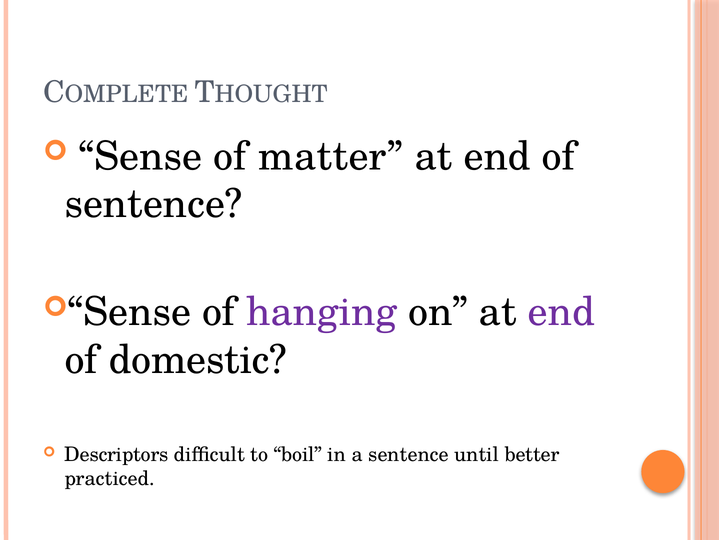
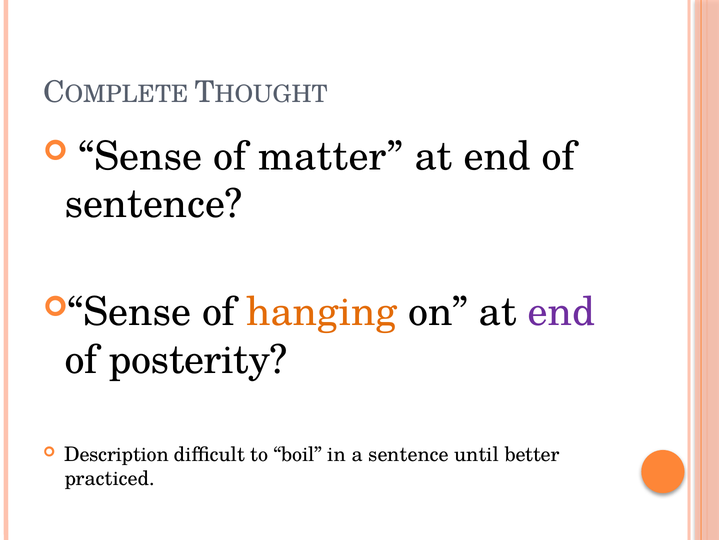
hanging colour: purple -> orange
domestic: domestic -> posterity
Descriptors: Descriptors -> Description
